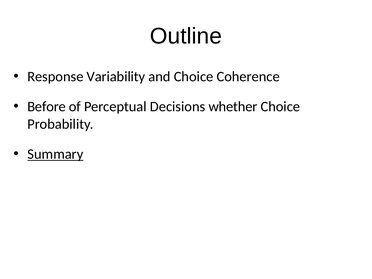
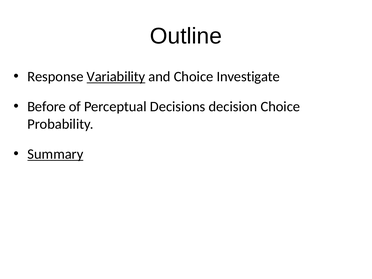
Variability underline: none -> present
Coherence: Coherence -> Investigate
whether: whether -> decision
